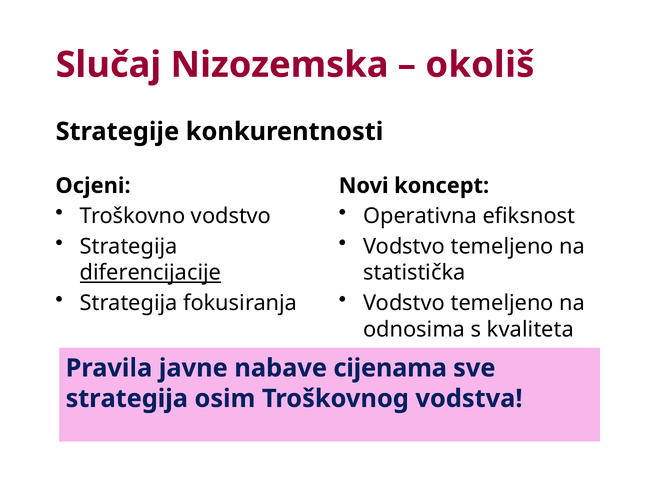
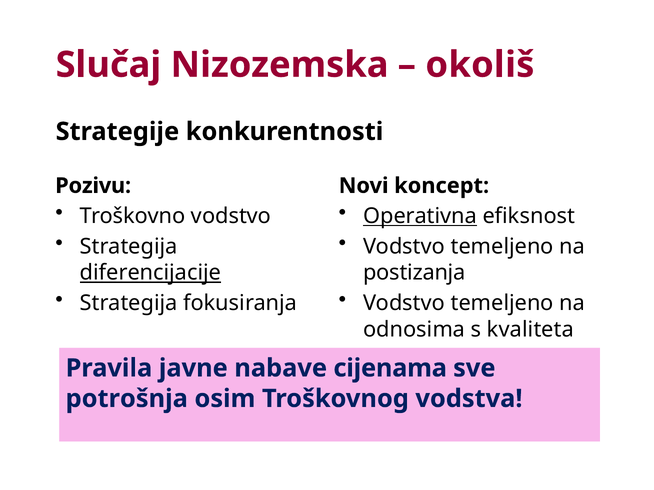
Ocjeni: Ocjeni -> Pozivu
Operativna underline: none -> present
statistička: statistička -> postizanja
strategija at (127, 399): strategija -> potrošnja
